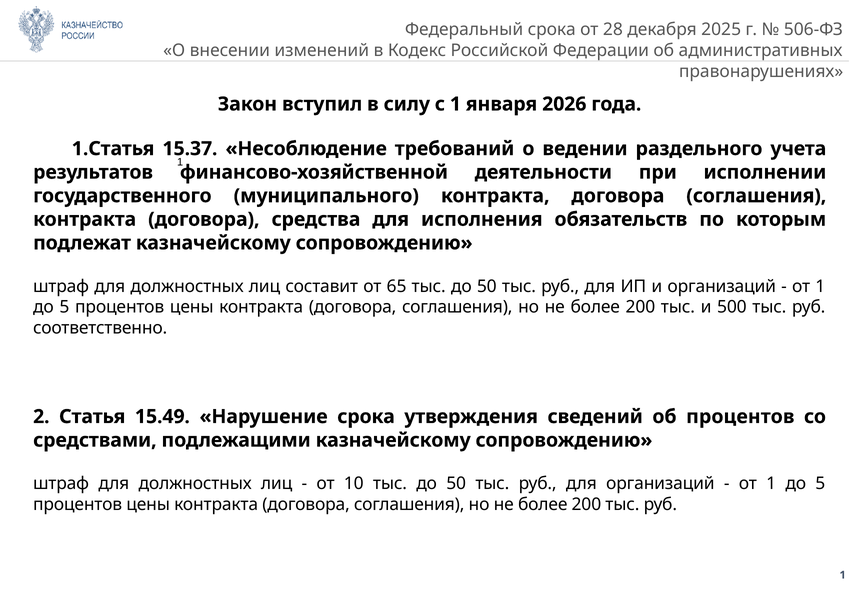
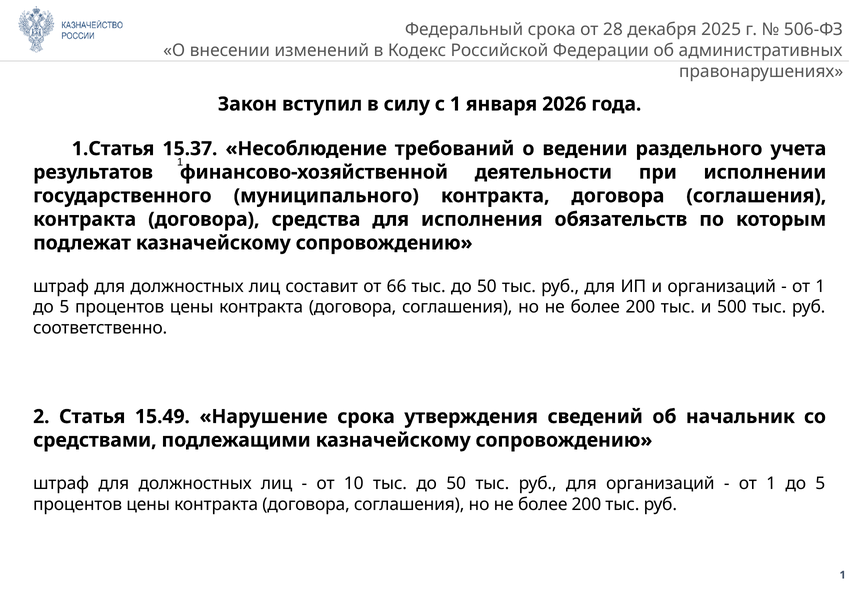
65: 65 -> 66
об процентов: процентов -> начальник
